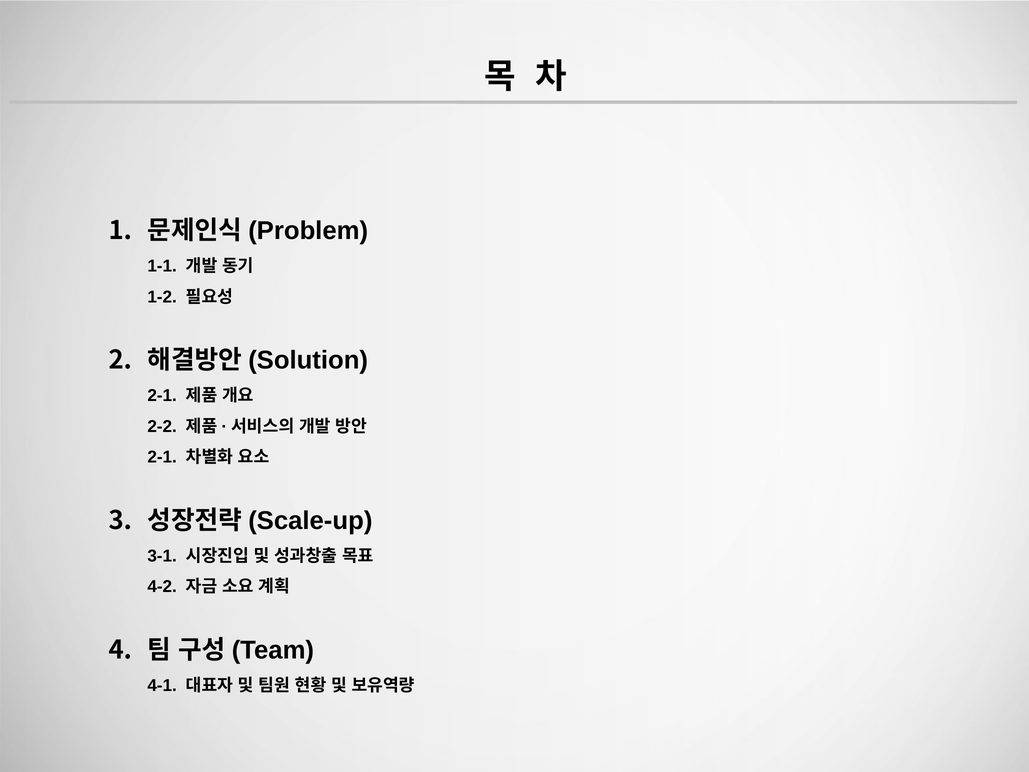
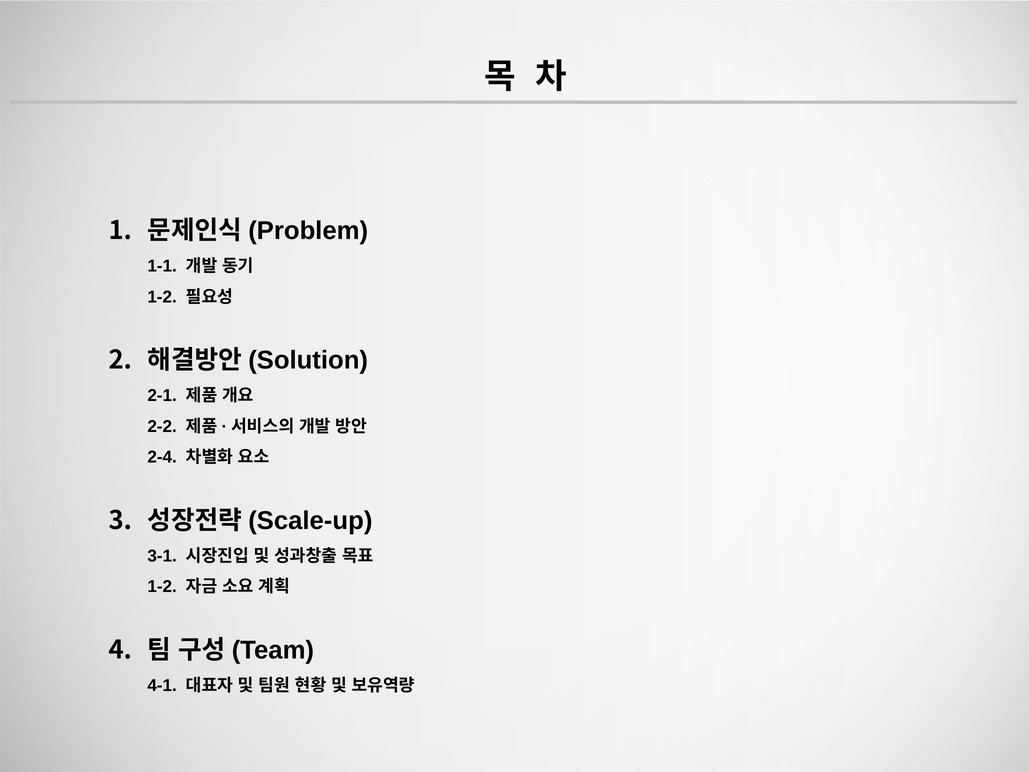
2-1 at (162, 457): 2-1 -> 2-4
4-2 at (162, 587): 4-2 -> 1-2
